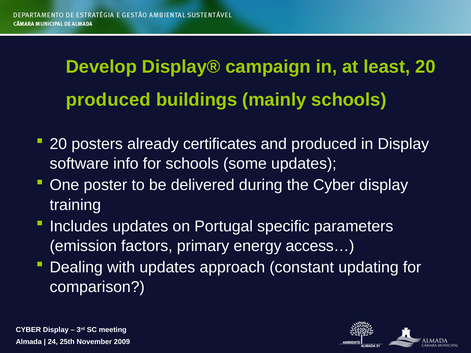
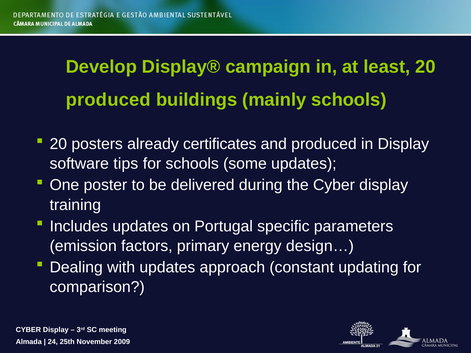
info: info -> tips
access…: access… -> design…
